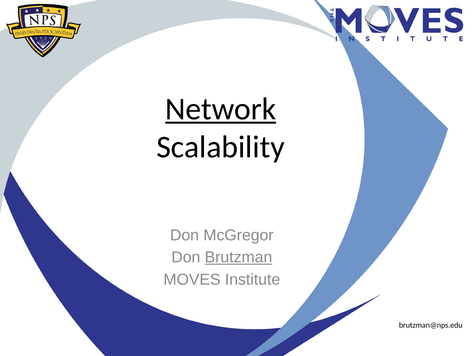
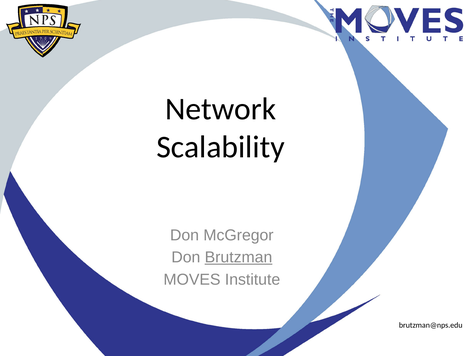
Network underline: present -> none
